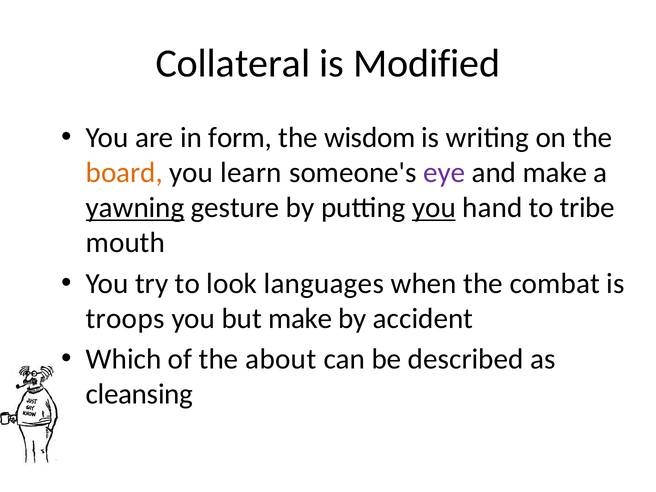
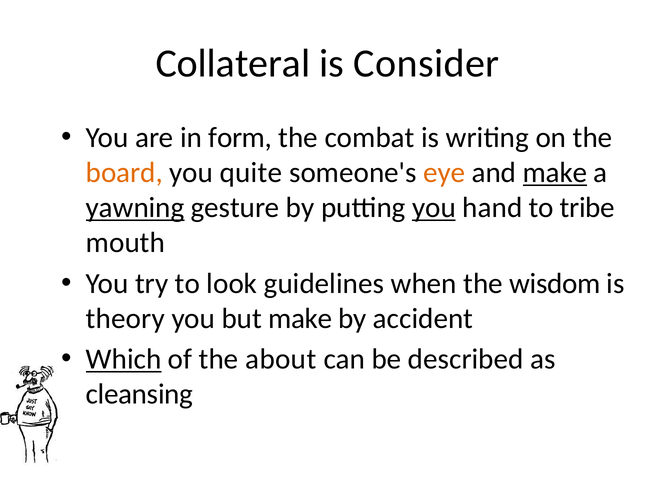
Modified: Modified -> Consider
wisdom: wisdom -> combat
learn: learn -> quite
eye colour: purple -> orange
make at (555, 173) underline: none -> present
languages: languages -> guidelines
combat: combat -> wisdom
troops: troops -> theory
Which underline: none -> present
